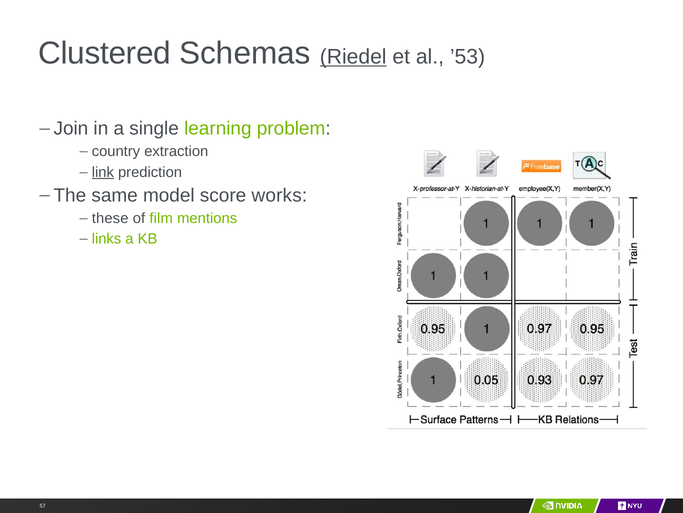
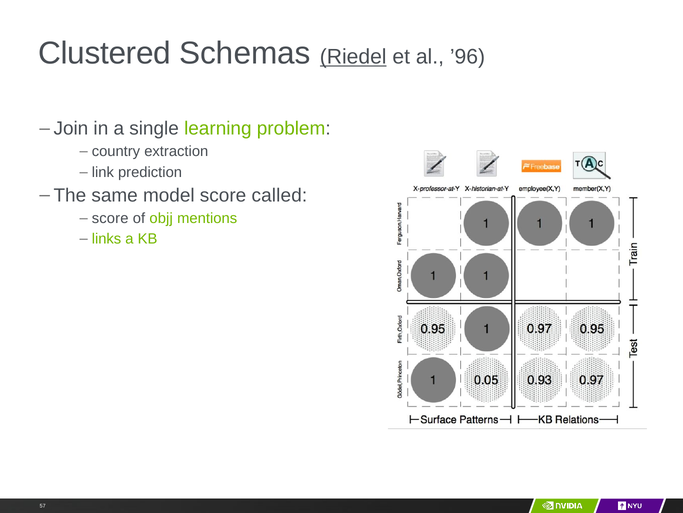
’53: ’53 -> ’96
link underline: present -> none
works: works -> called
these at (110, 218): these -> score
film: film -> objj
